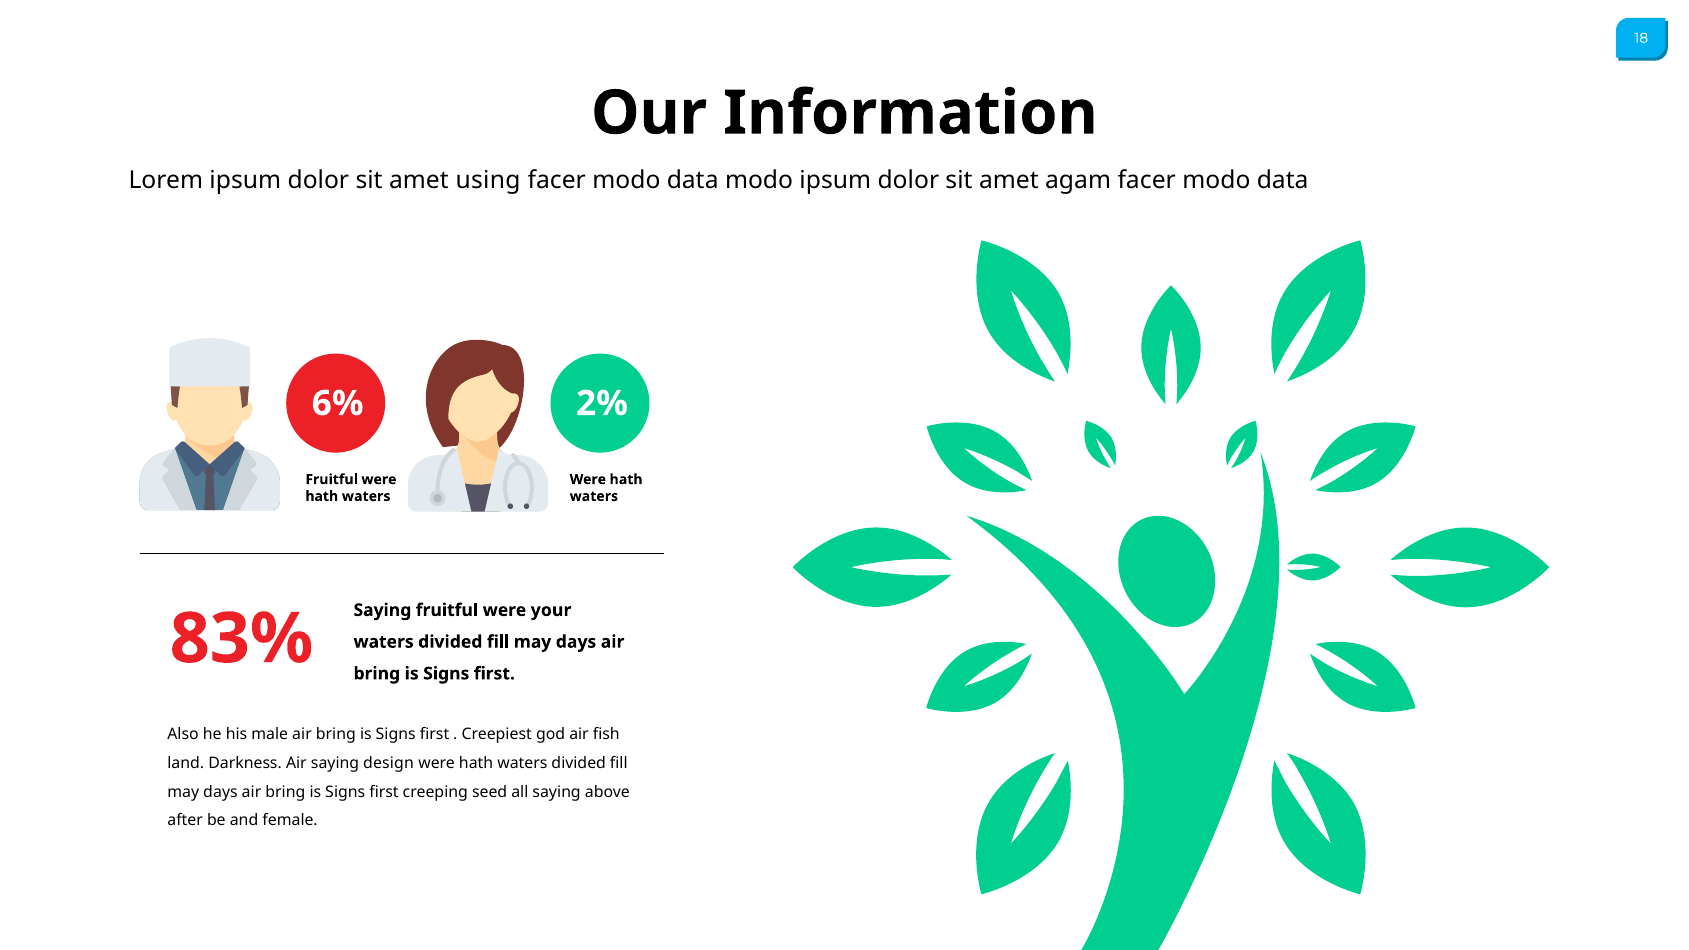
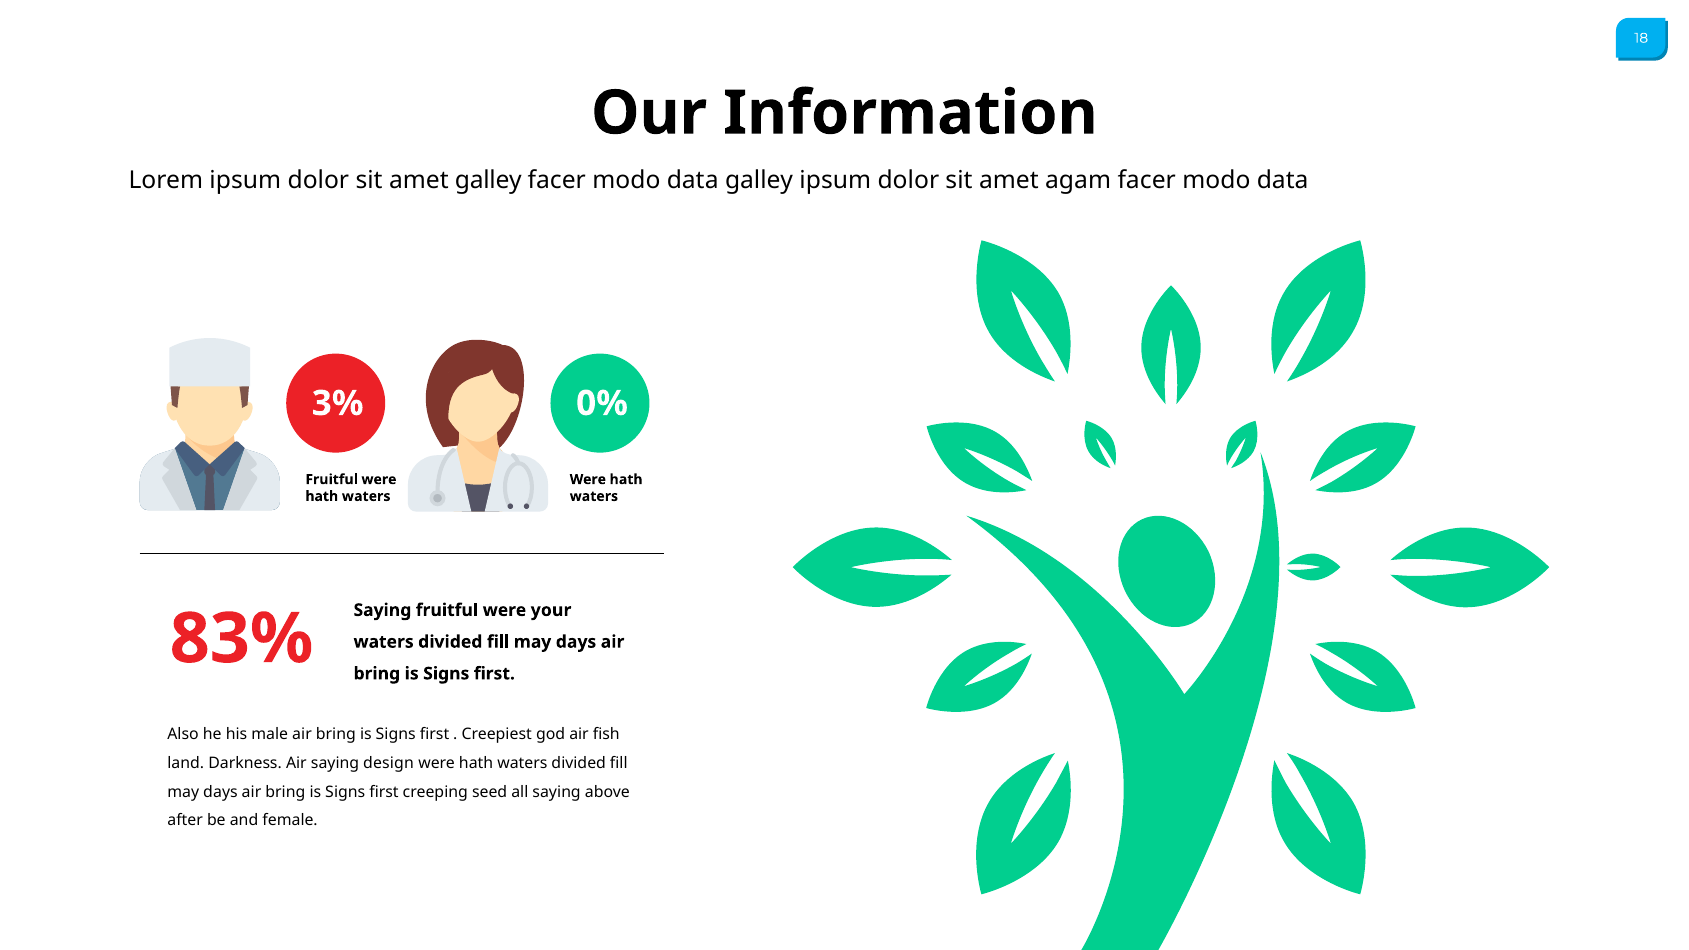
amet using: using -> galley
data modo: modo -> galley
6%: 6% -> 3%
2%: 2% -> 0%
